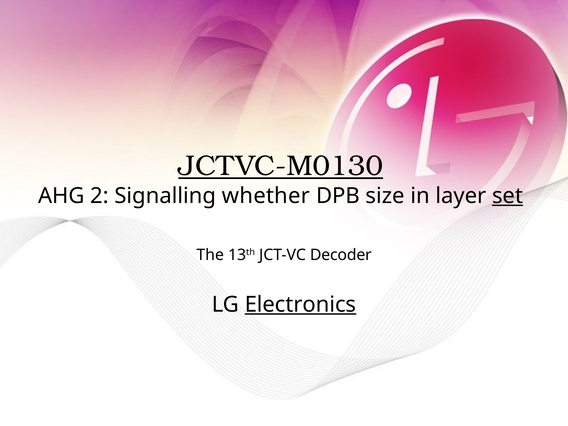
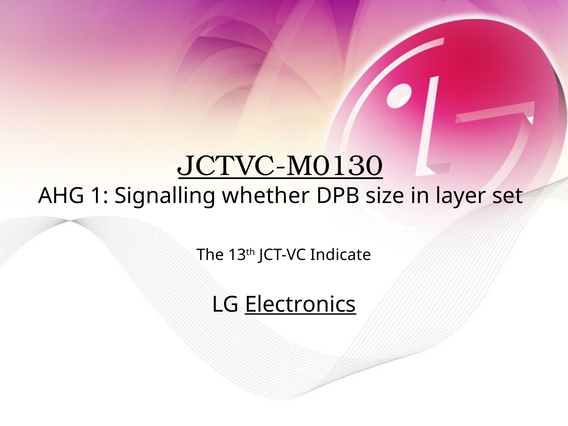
2: 2 -> 1
set underline: present -> none
Decoder: Decoder -> Indicate
